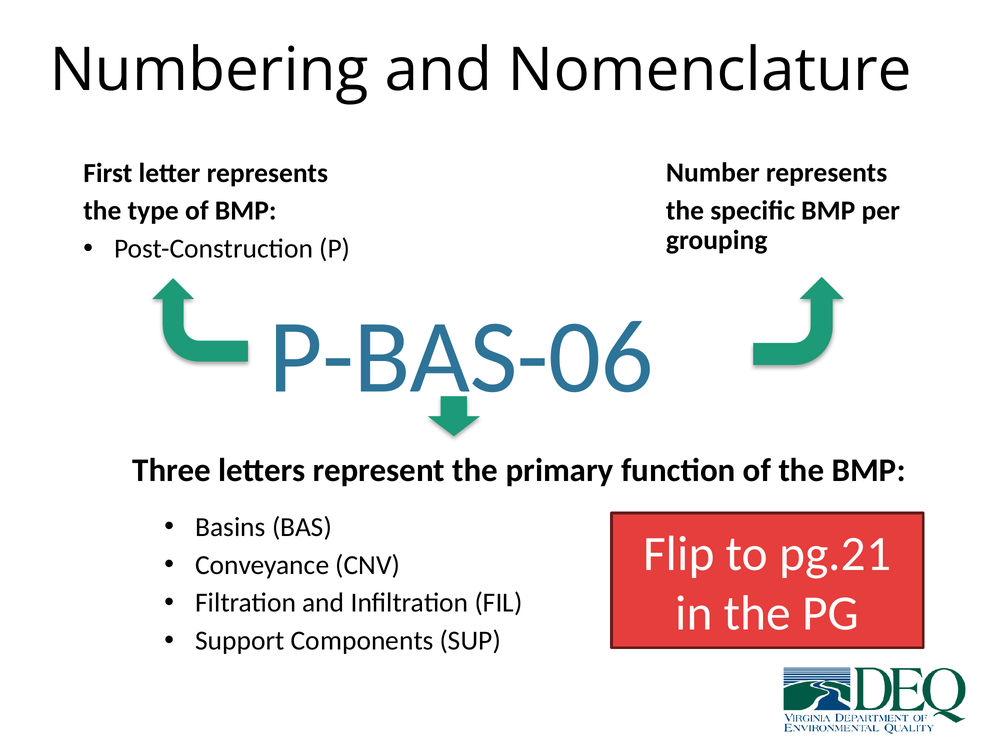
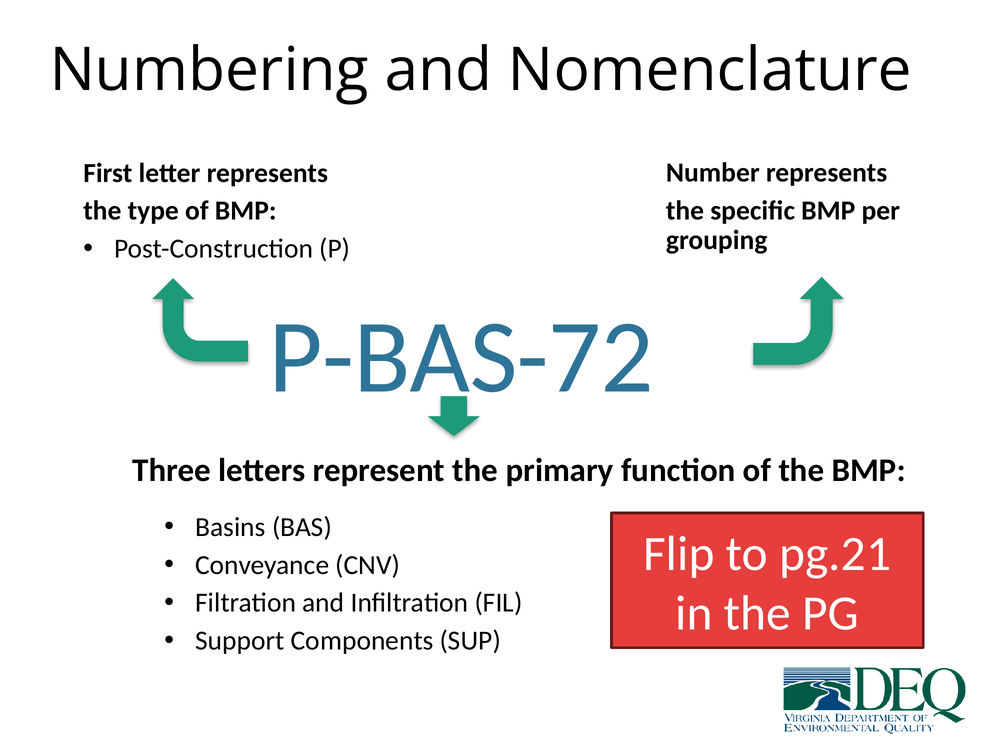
P-BAS-06: P-BAS-06 -> P-BAS-72
